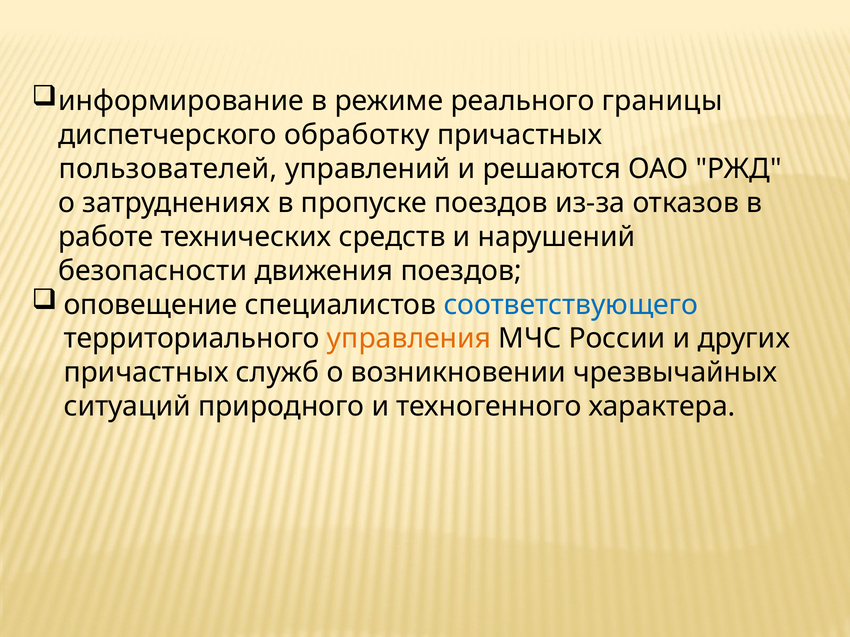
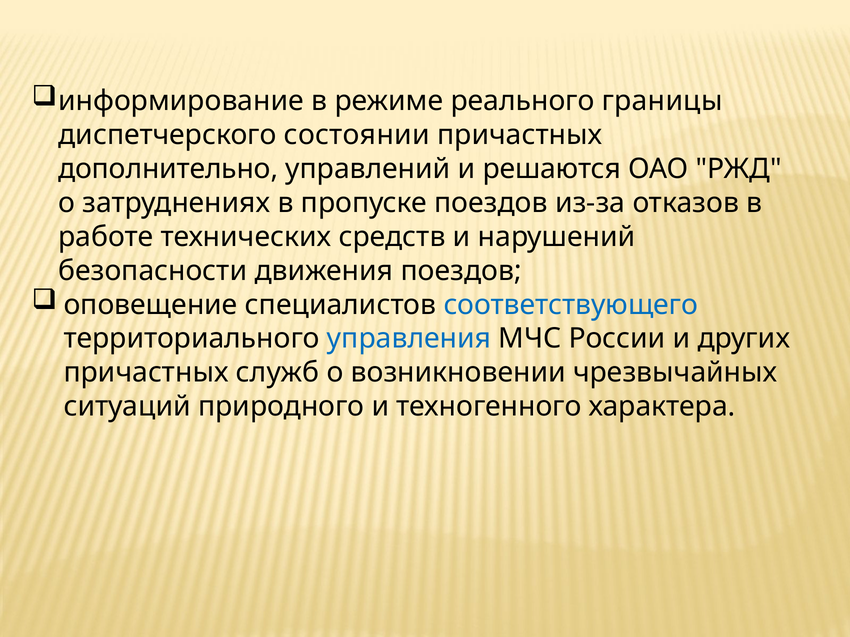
обработку: обработку -> состоянии
пользователей: пользователей -> дополнительно
управления colour: orange -> blue
